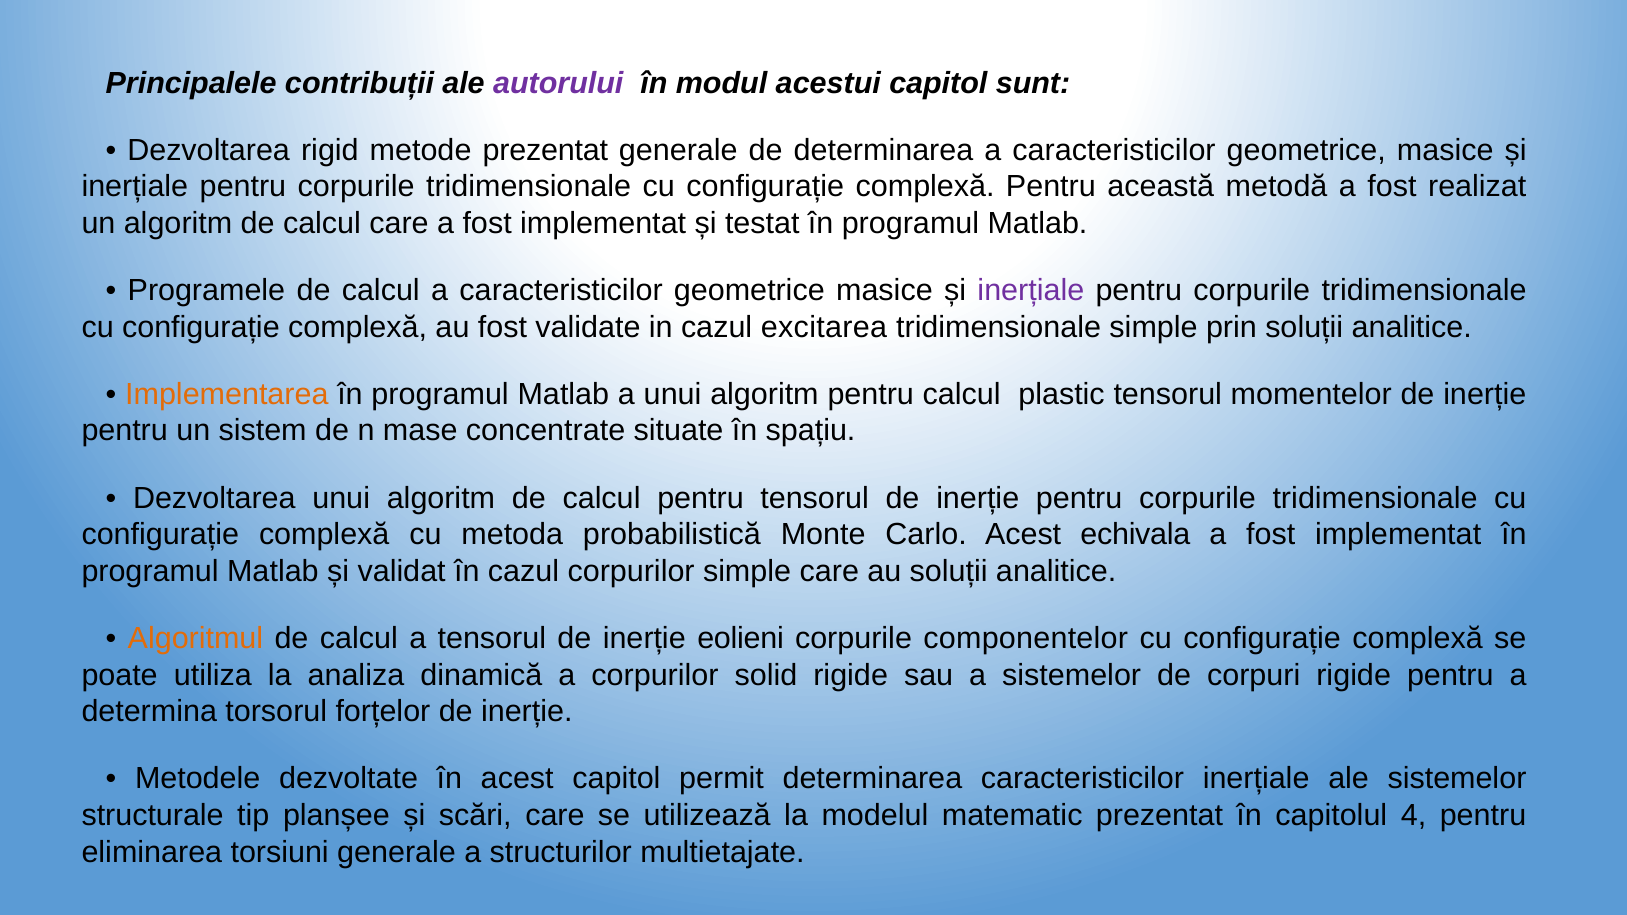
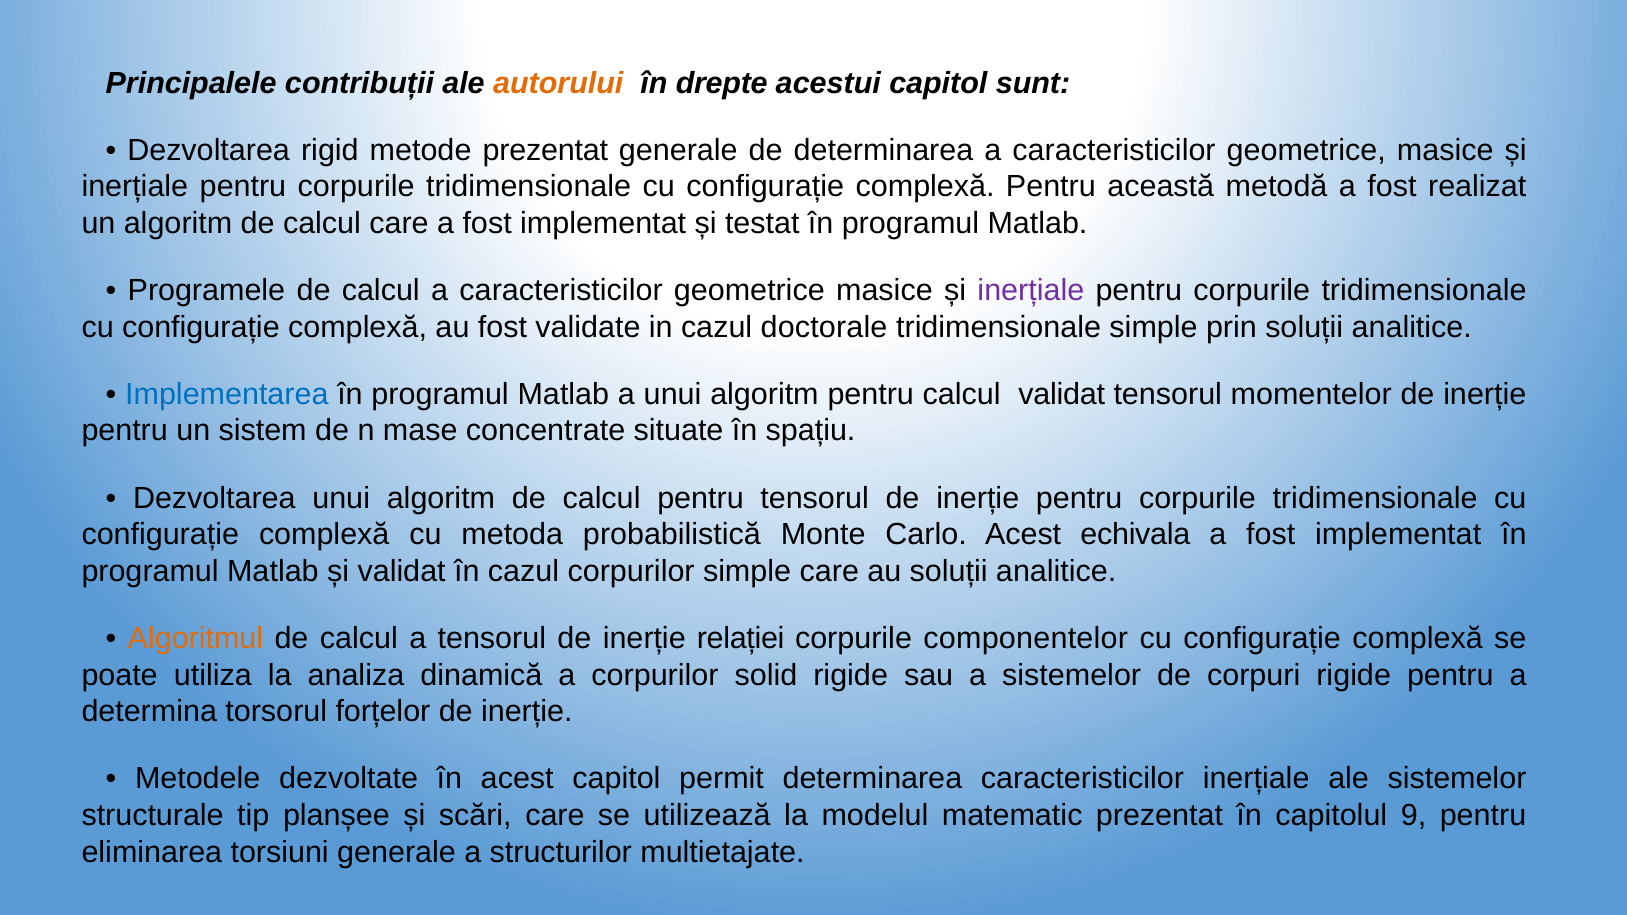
autorului colour: purple -> orange
modul: modul -> drepte
excitarea: excitarea -> doctorale
Implementarea colour: orange -> blue
calcul plastic: plastic -> validat
eolieni: eolieni -> relației
4: 4 -> 9
